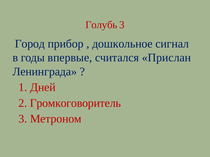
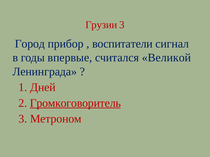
Голубь: Голубь -> Грузии
дошкольное: дошкольное -> воспитатели
Прислан: Прислан -> Великой
Громкоговоритель underline: none -> present
